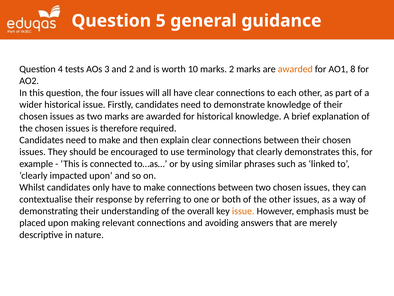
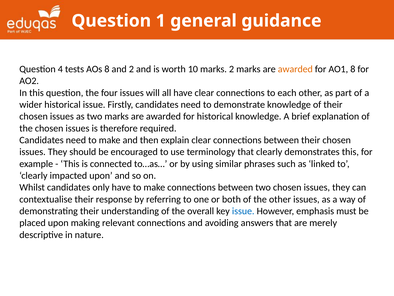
5: 5 -> 1
AOs 3: 3 -> 8
issue at (243, 211) colour: orange -> blue
